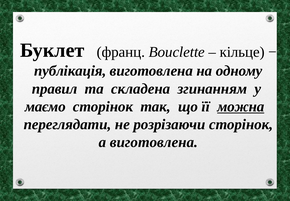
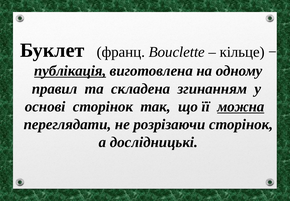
публікація underline: none -> present
маємо: маємо -> основі
а виготовлена: виготовлена -> дослідницькі
